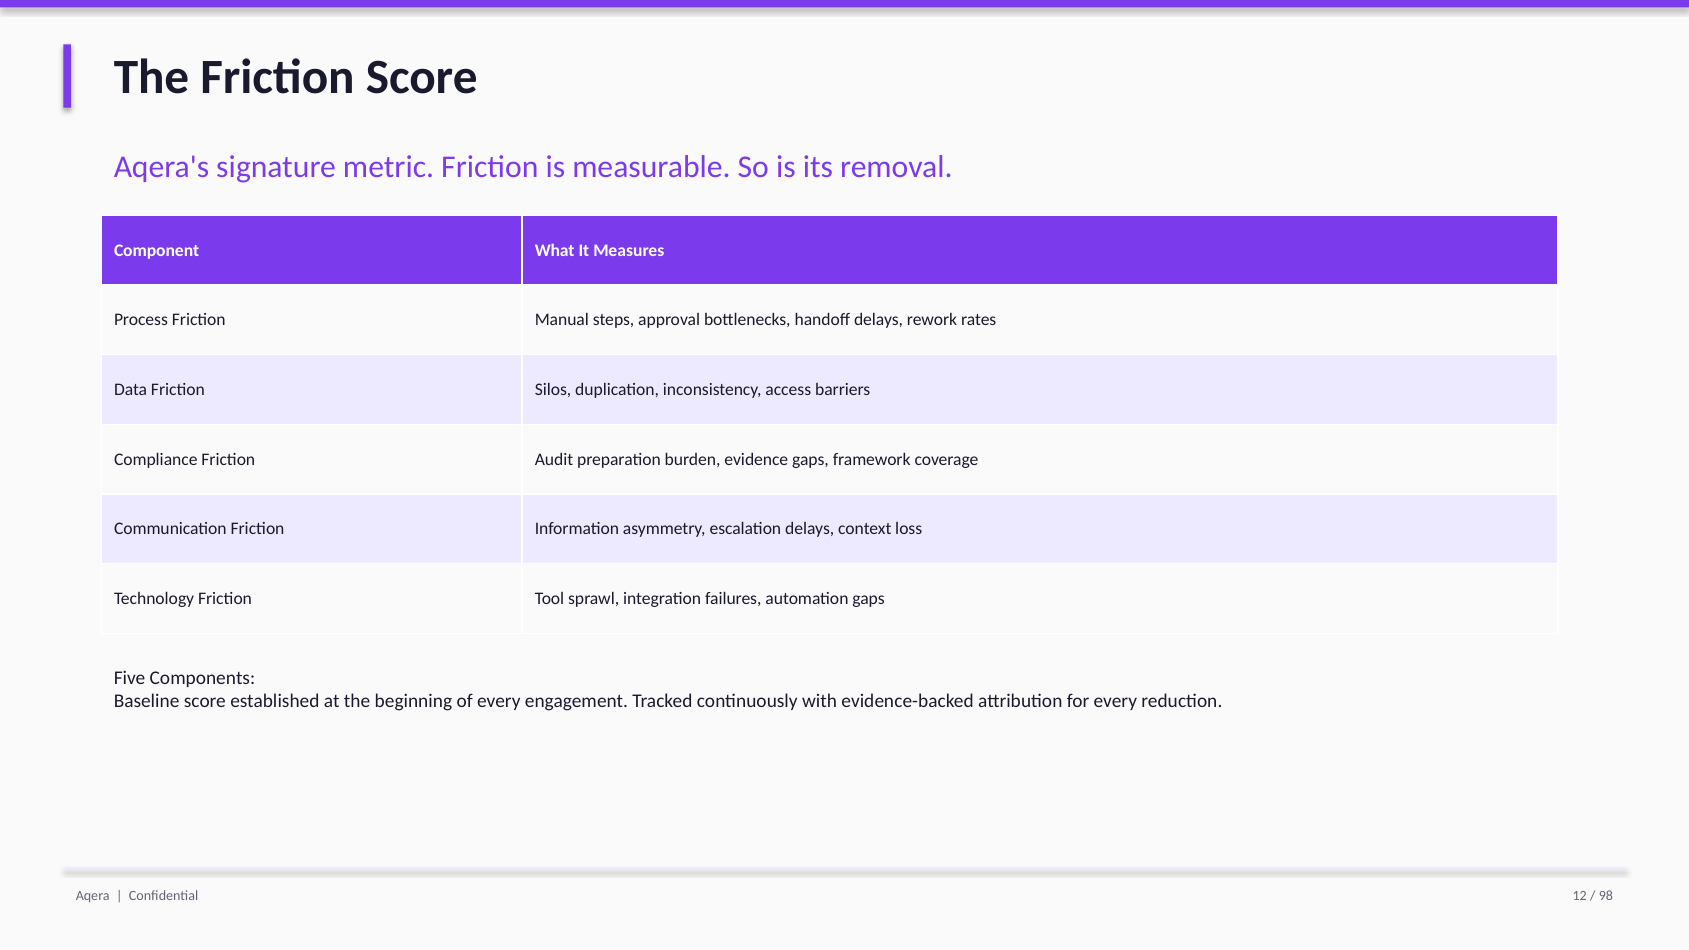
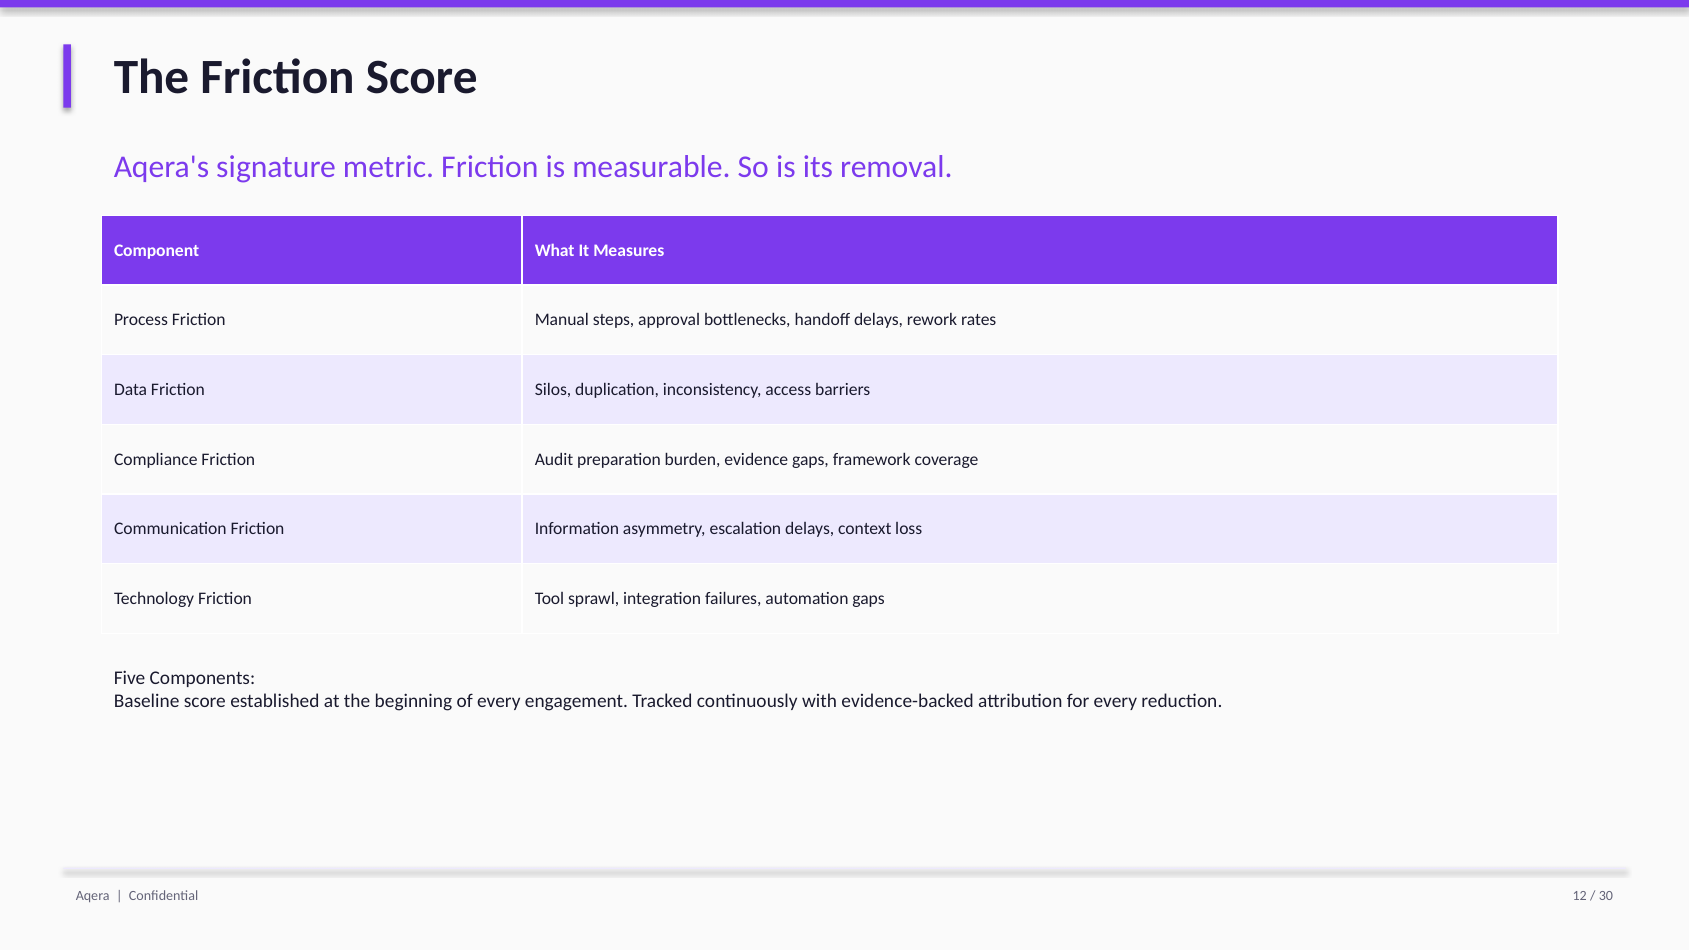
98: 98 -> 30
